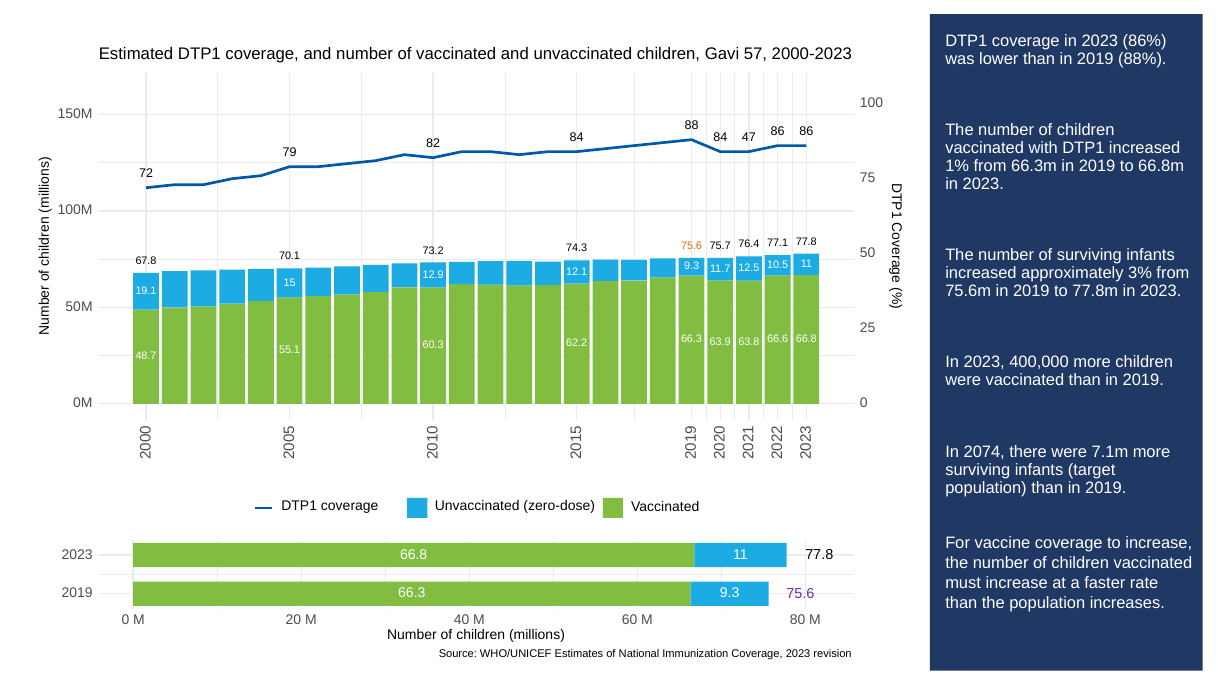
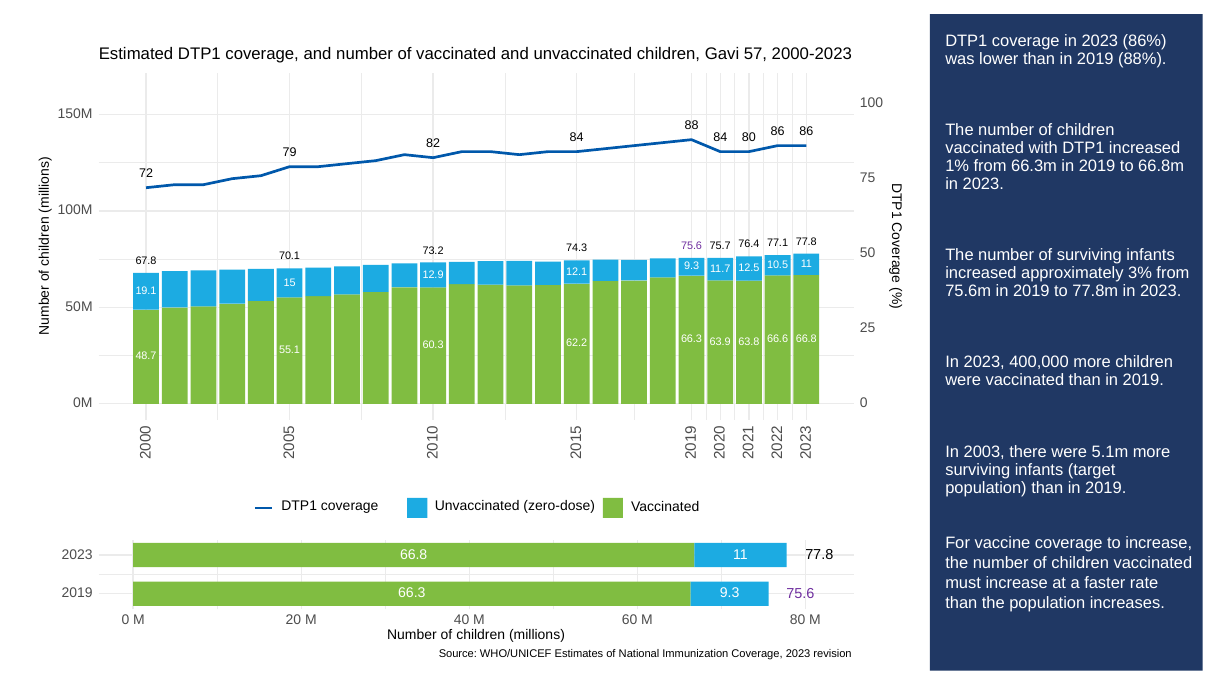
84 47: 47 -> 80
75.6 at (692, 246) colour: orange -> purple
2074: 2074 -> 2003
7.1m: 7.1m -> 5.1m
